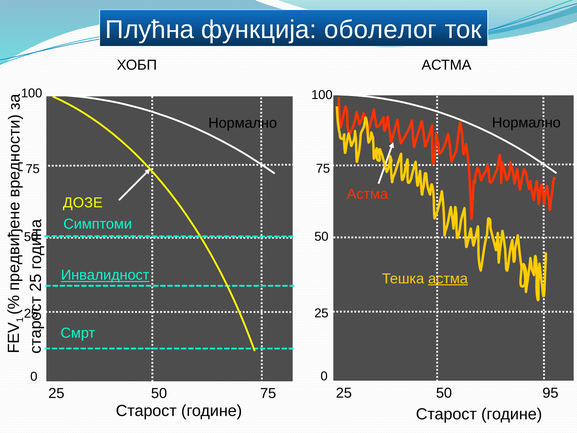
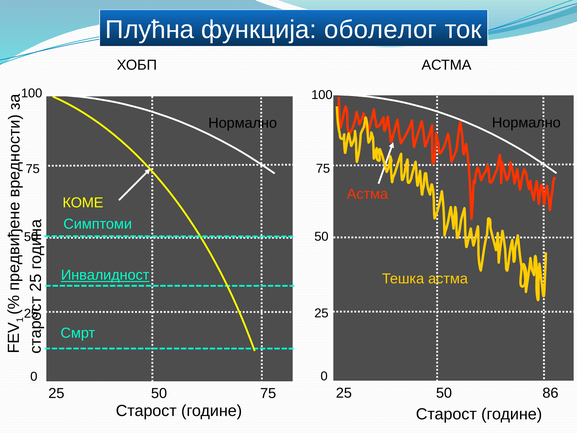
ДОЗЕ: ДОЗЕ -> КОМЕ
астма underline: present -> none
95: 95 -> 86
